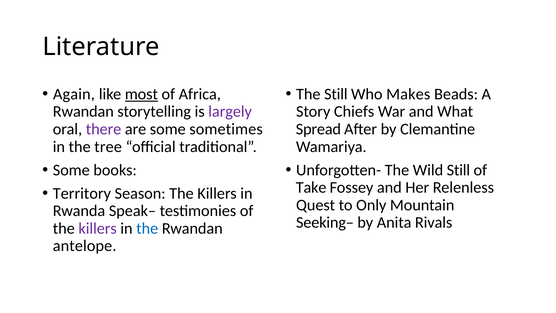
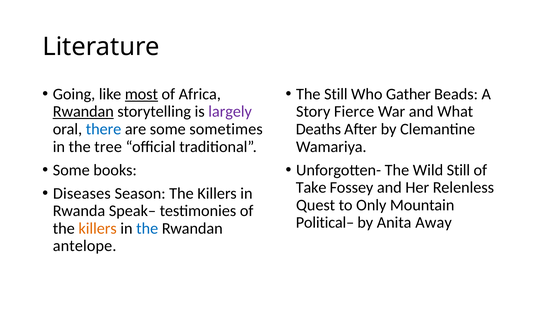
Again: Again -> Going
Makes: Makes -> Gather
Rwandan at (83, 112) underline: none -> present
Chiefs: Chiefs -> Fierce
there colour: purple -> blue
Spread: Spread -> Deaths
Territory: Territory -> Diseases
Seeking–: Seeking– -> Political–
Rivals: Rivals -> Away
killers at (98, 228) colour: purple -> orange
